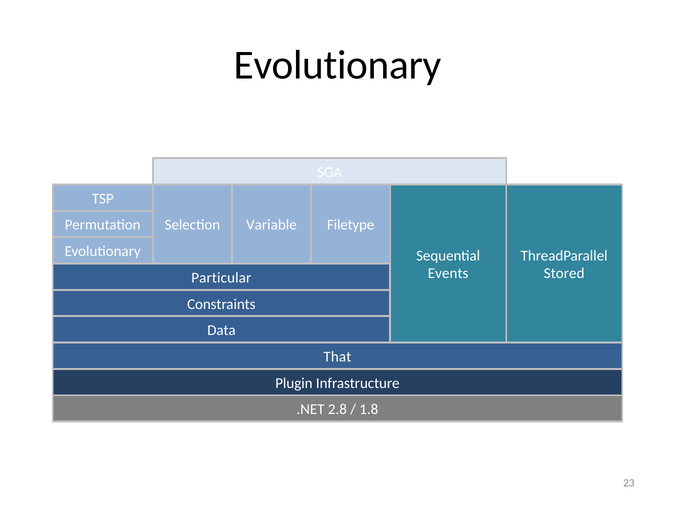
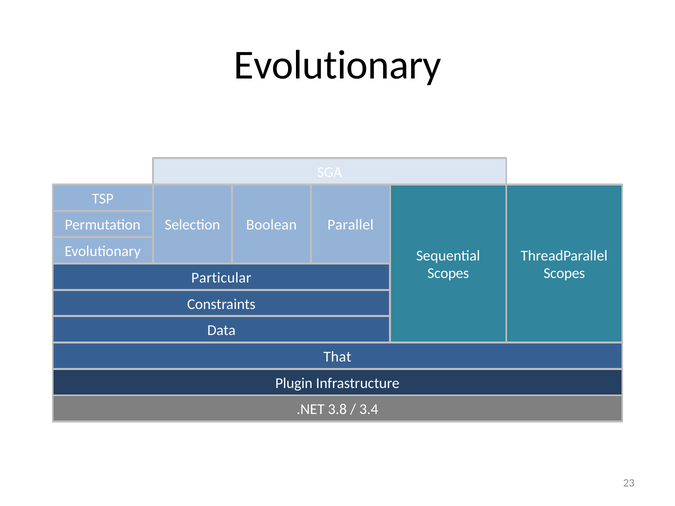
Variable: Variable -> Boolean
Filetype: Filetype -> Parallel
Events at (448, 274): Events -> Scopes
Stored at (564, 274): Stored -> Scopes
2.8: 2.8 -> 3.8
1.8: 1.8 -> 3.4
